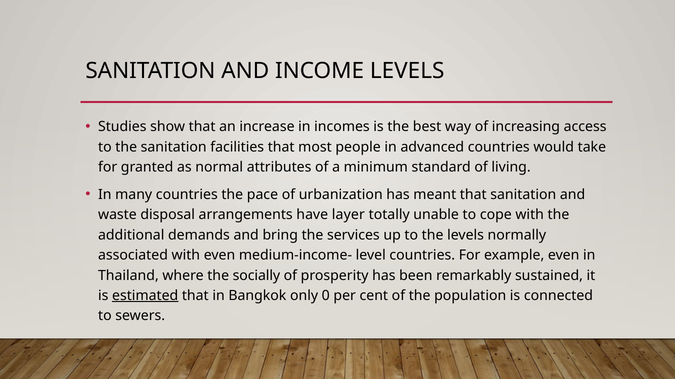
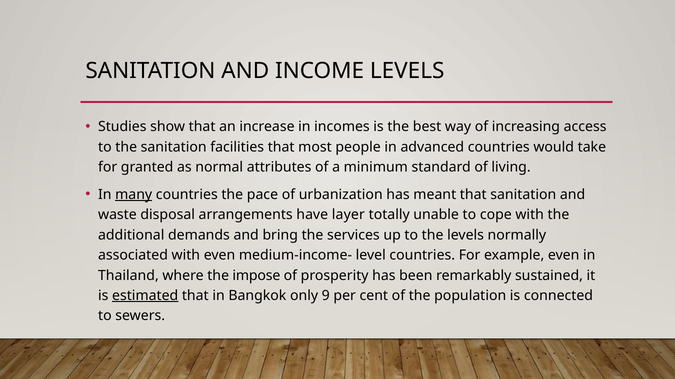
many underline: none -> present
socially: socially -> impose
0: 0 -> 9
